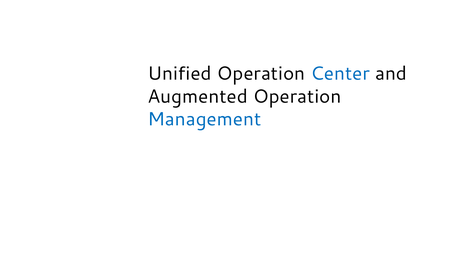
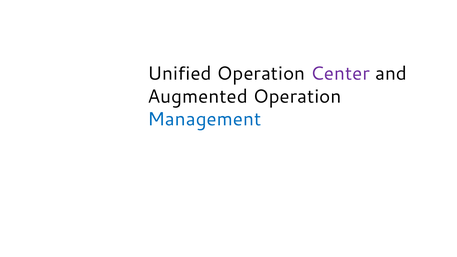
Center colour: blue -> purple
